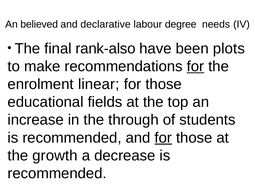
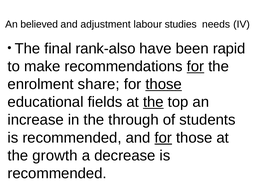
declarative: declarative -> adjustment
degree: degree -> studies
plots: plots -> rapid
linear: linear -> share
those at (164, 84) underline: none -> present
the at (153, 102) underline: none -> present
